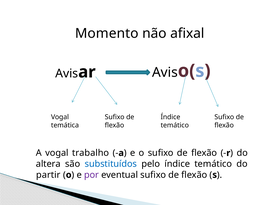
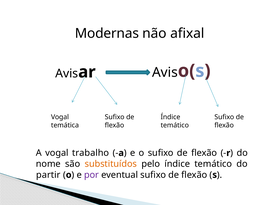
Momento: Momento -> Modernas
altera: altera -> nome
substituídos colour: blue -> orange
